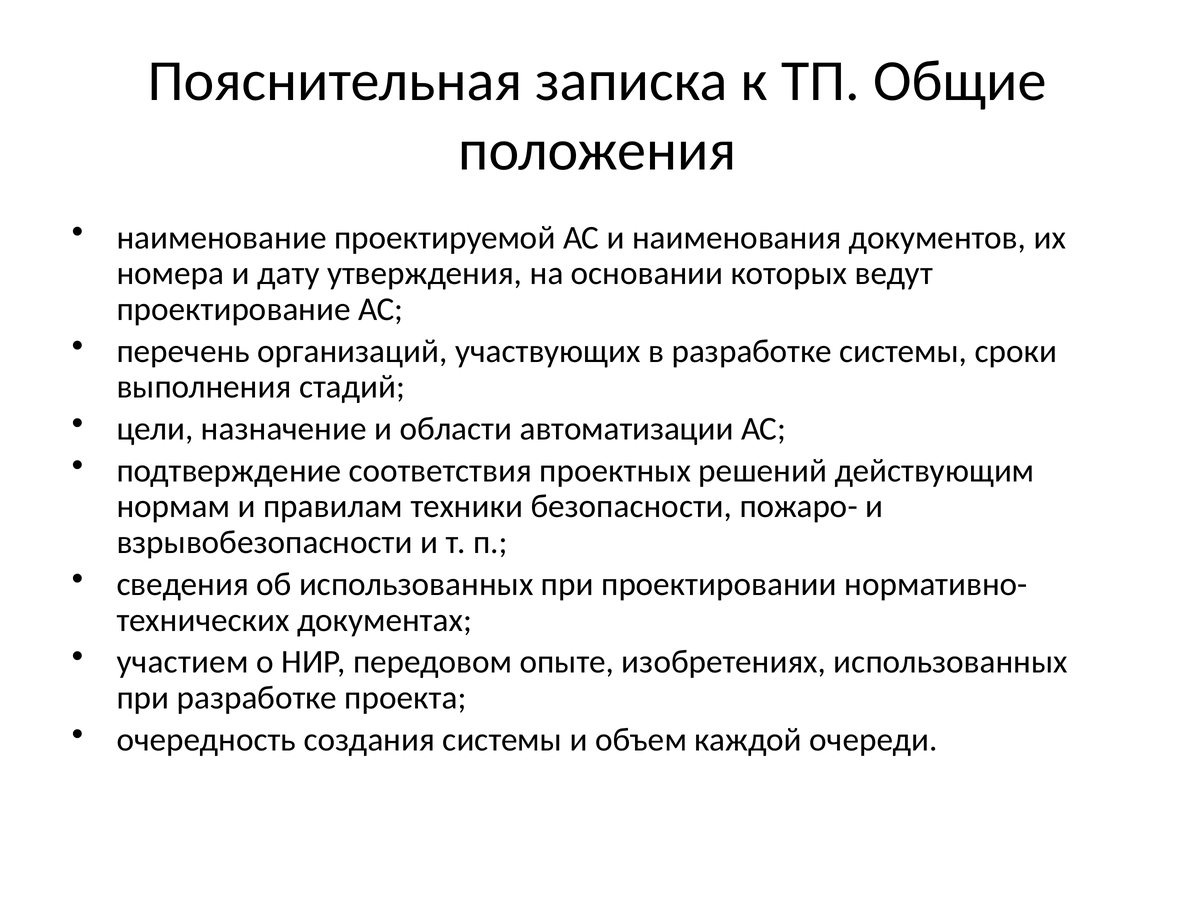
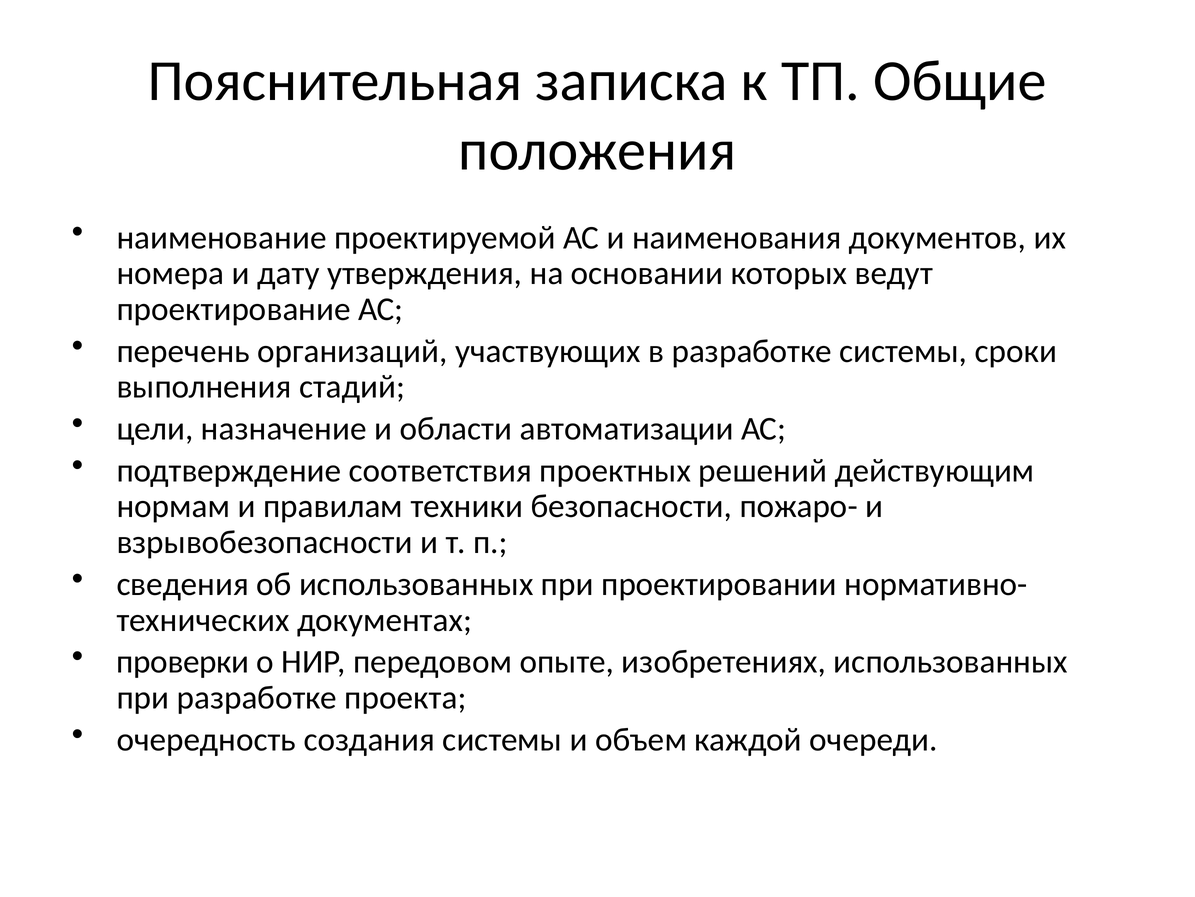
участием: участием -> проверки
